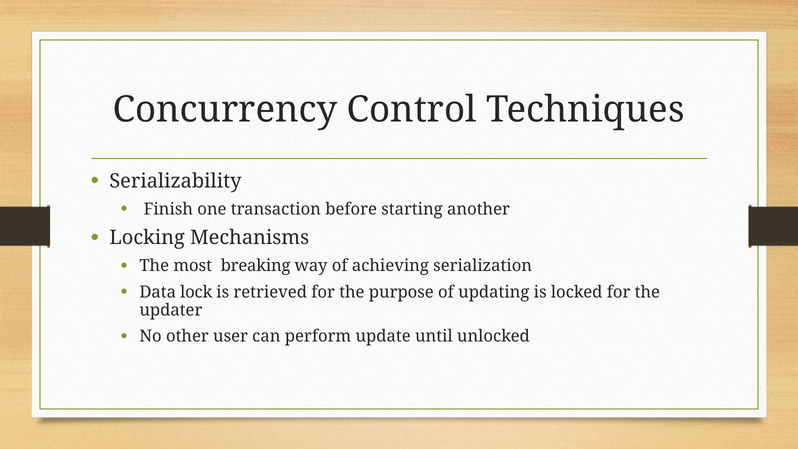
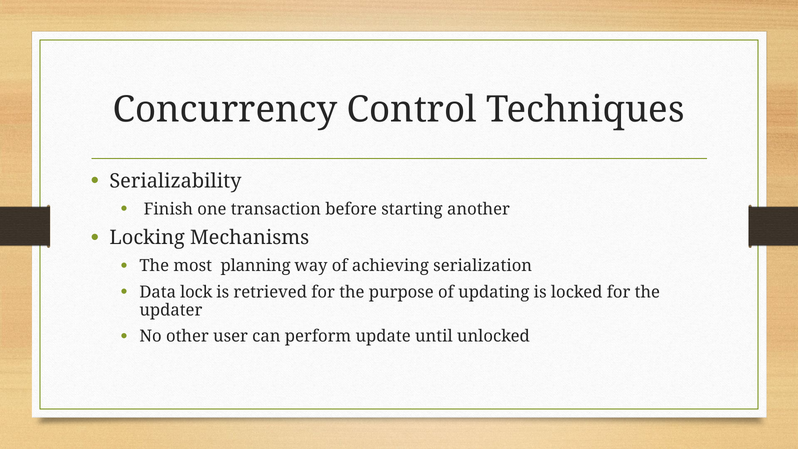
breaking: breaking -> planning
